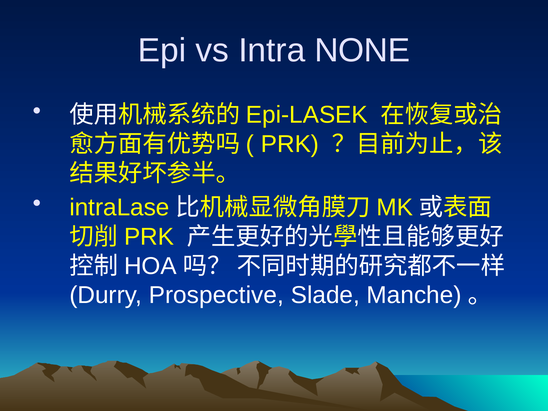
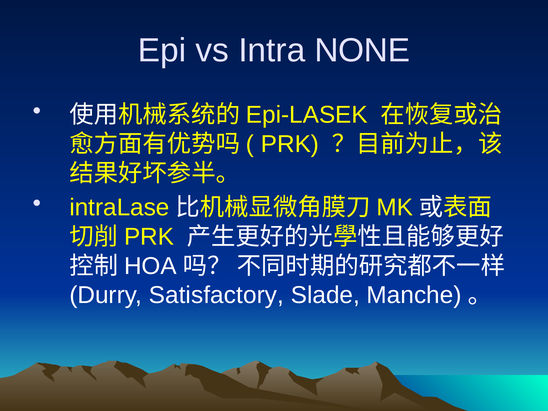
Prospective: Prospective -> Satisfactory
